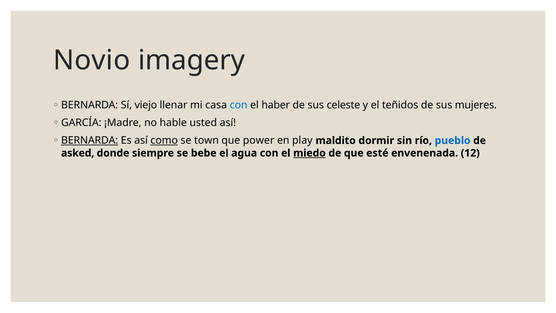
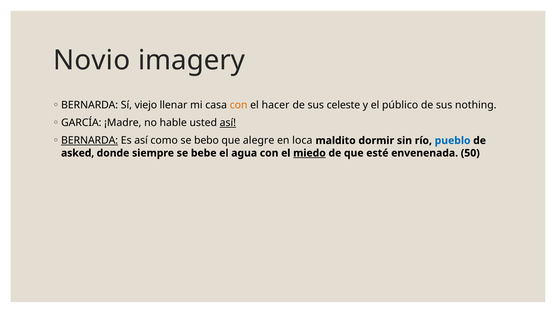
con at (239, 105) colour: blue -> orange
haber: haber -> hacer
teñidos: teñidos -> público
mujeres: mujeres -> nothing
así at (228, 123) underline: none -> present
como underline: present -> none
town: town -> bebo
power: power -> alegre
play: play -> loca
12: 12 -> 50
